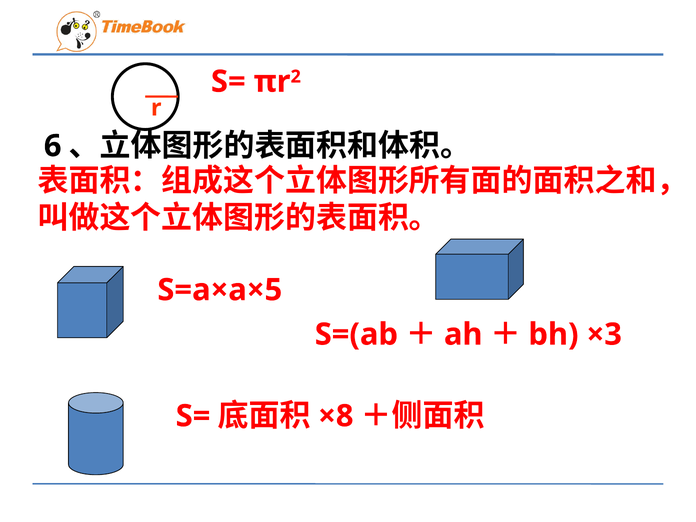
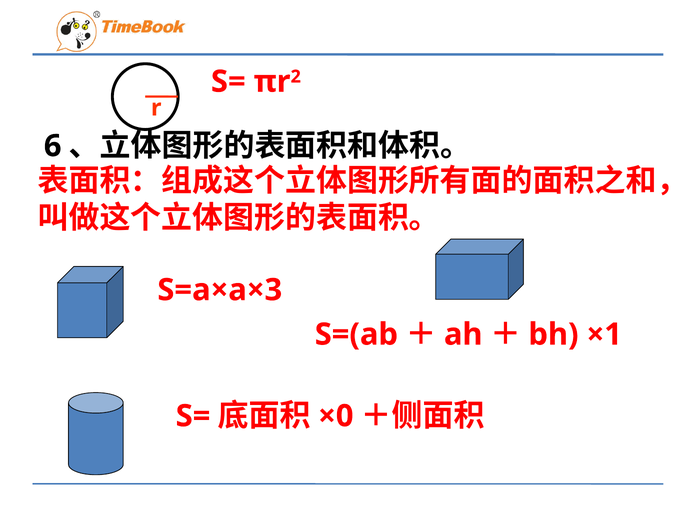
S=a×a×5: S=a×a×5 -> S=a×a×3
×3: ×3 -> ×1
×8: ×8 -> ×0
